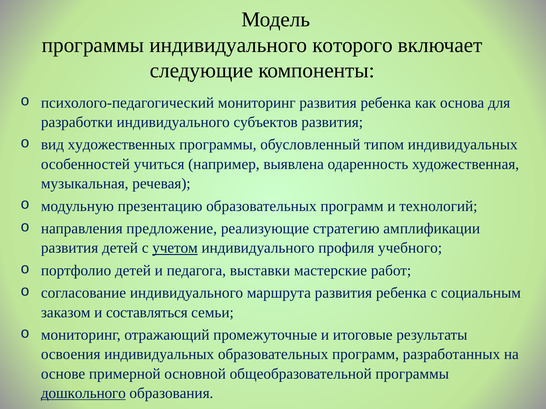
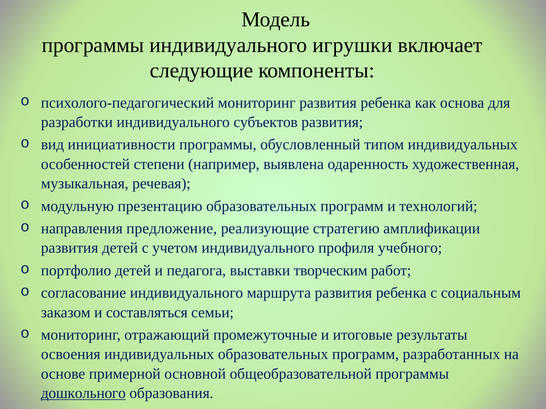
которого: которого -> игрушки
художественных: художественных -> инициативности
учиться: учиться -> степени
учетом underline: present -> none
мастерские: мастерские -> творческим
